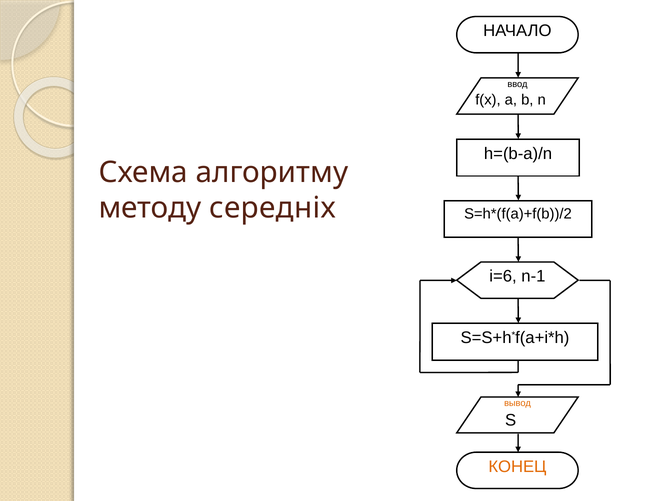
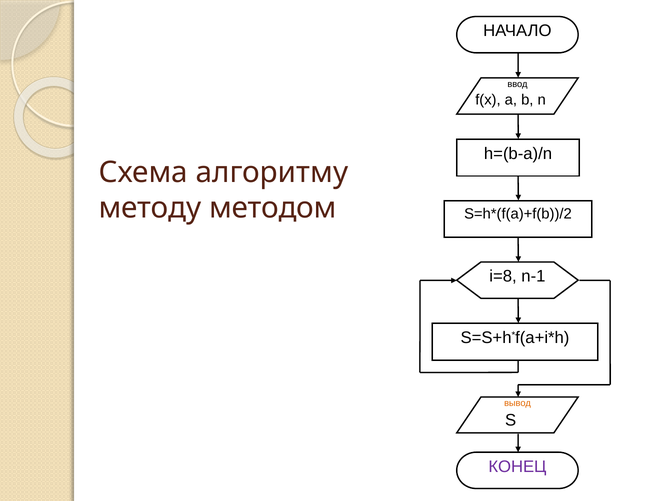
середніх: середніх -> методом
i=6: i=6 -> i=8
КОНЕЦ colour: orange -> purple
